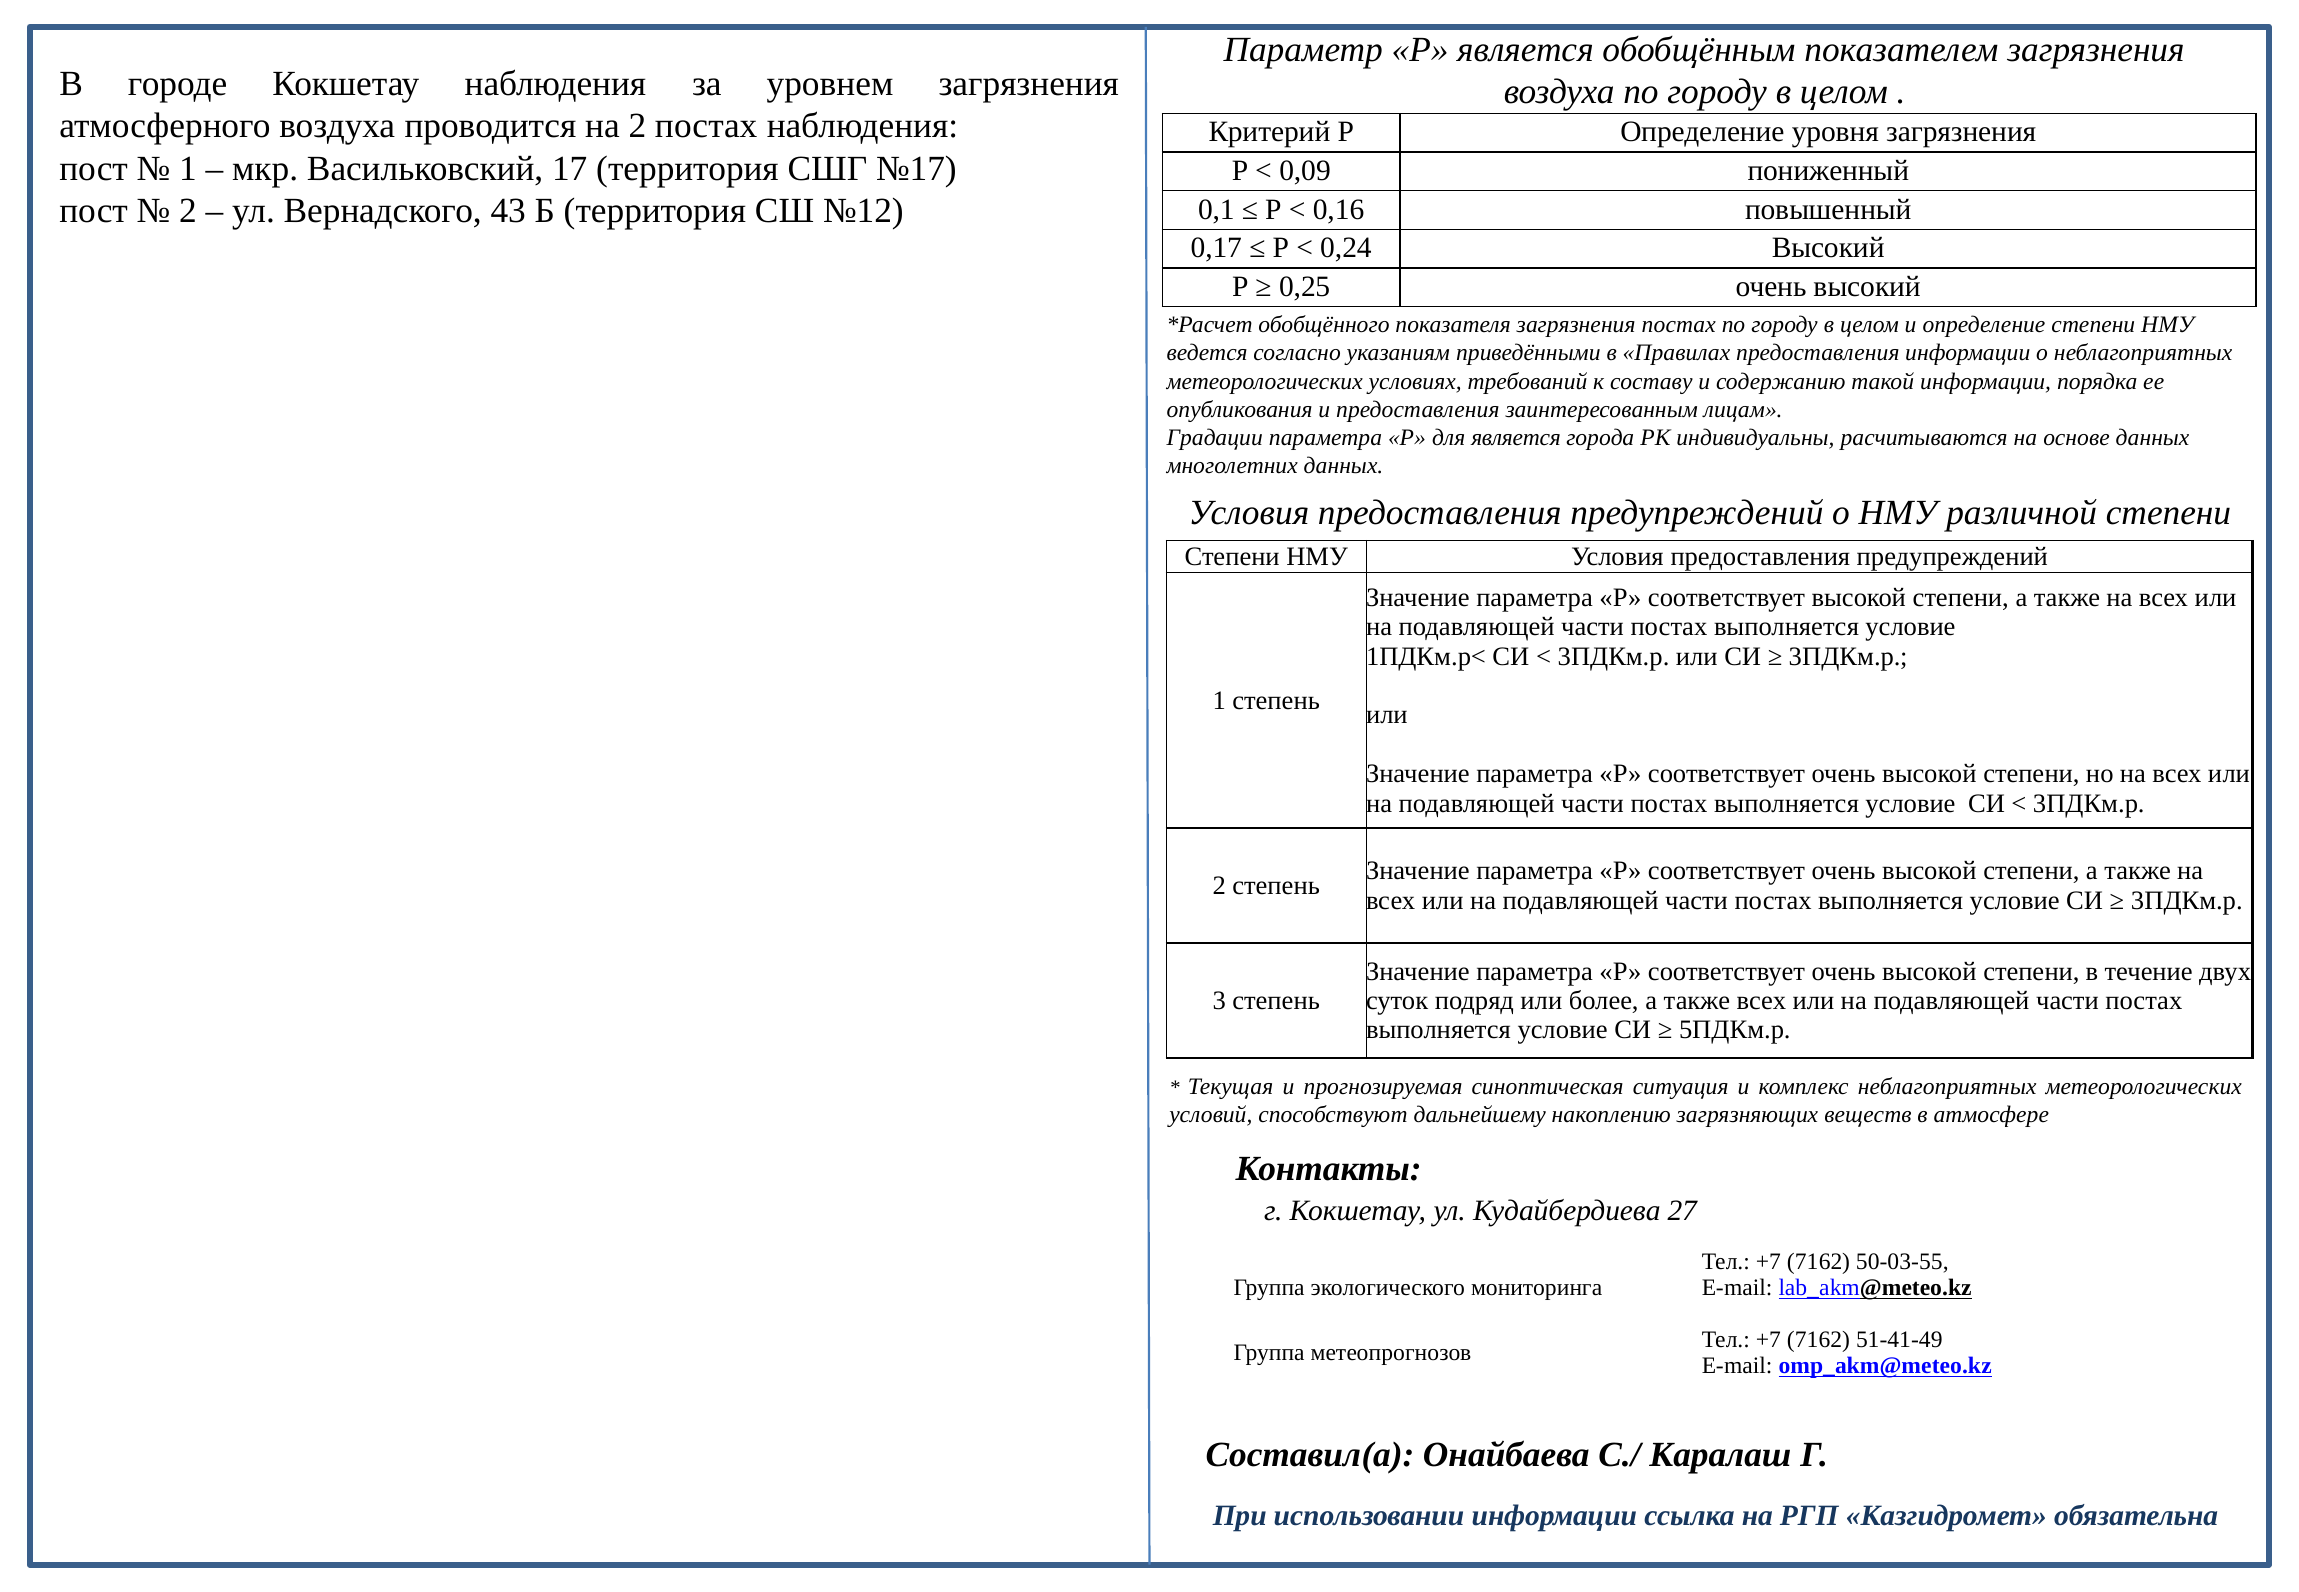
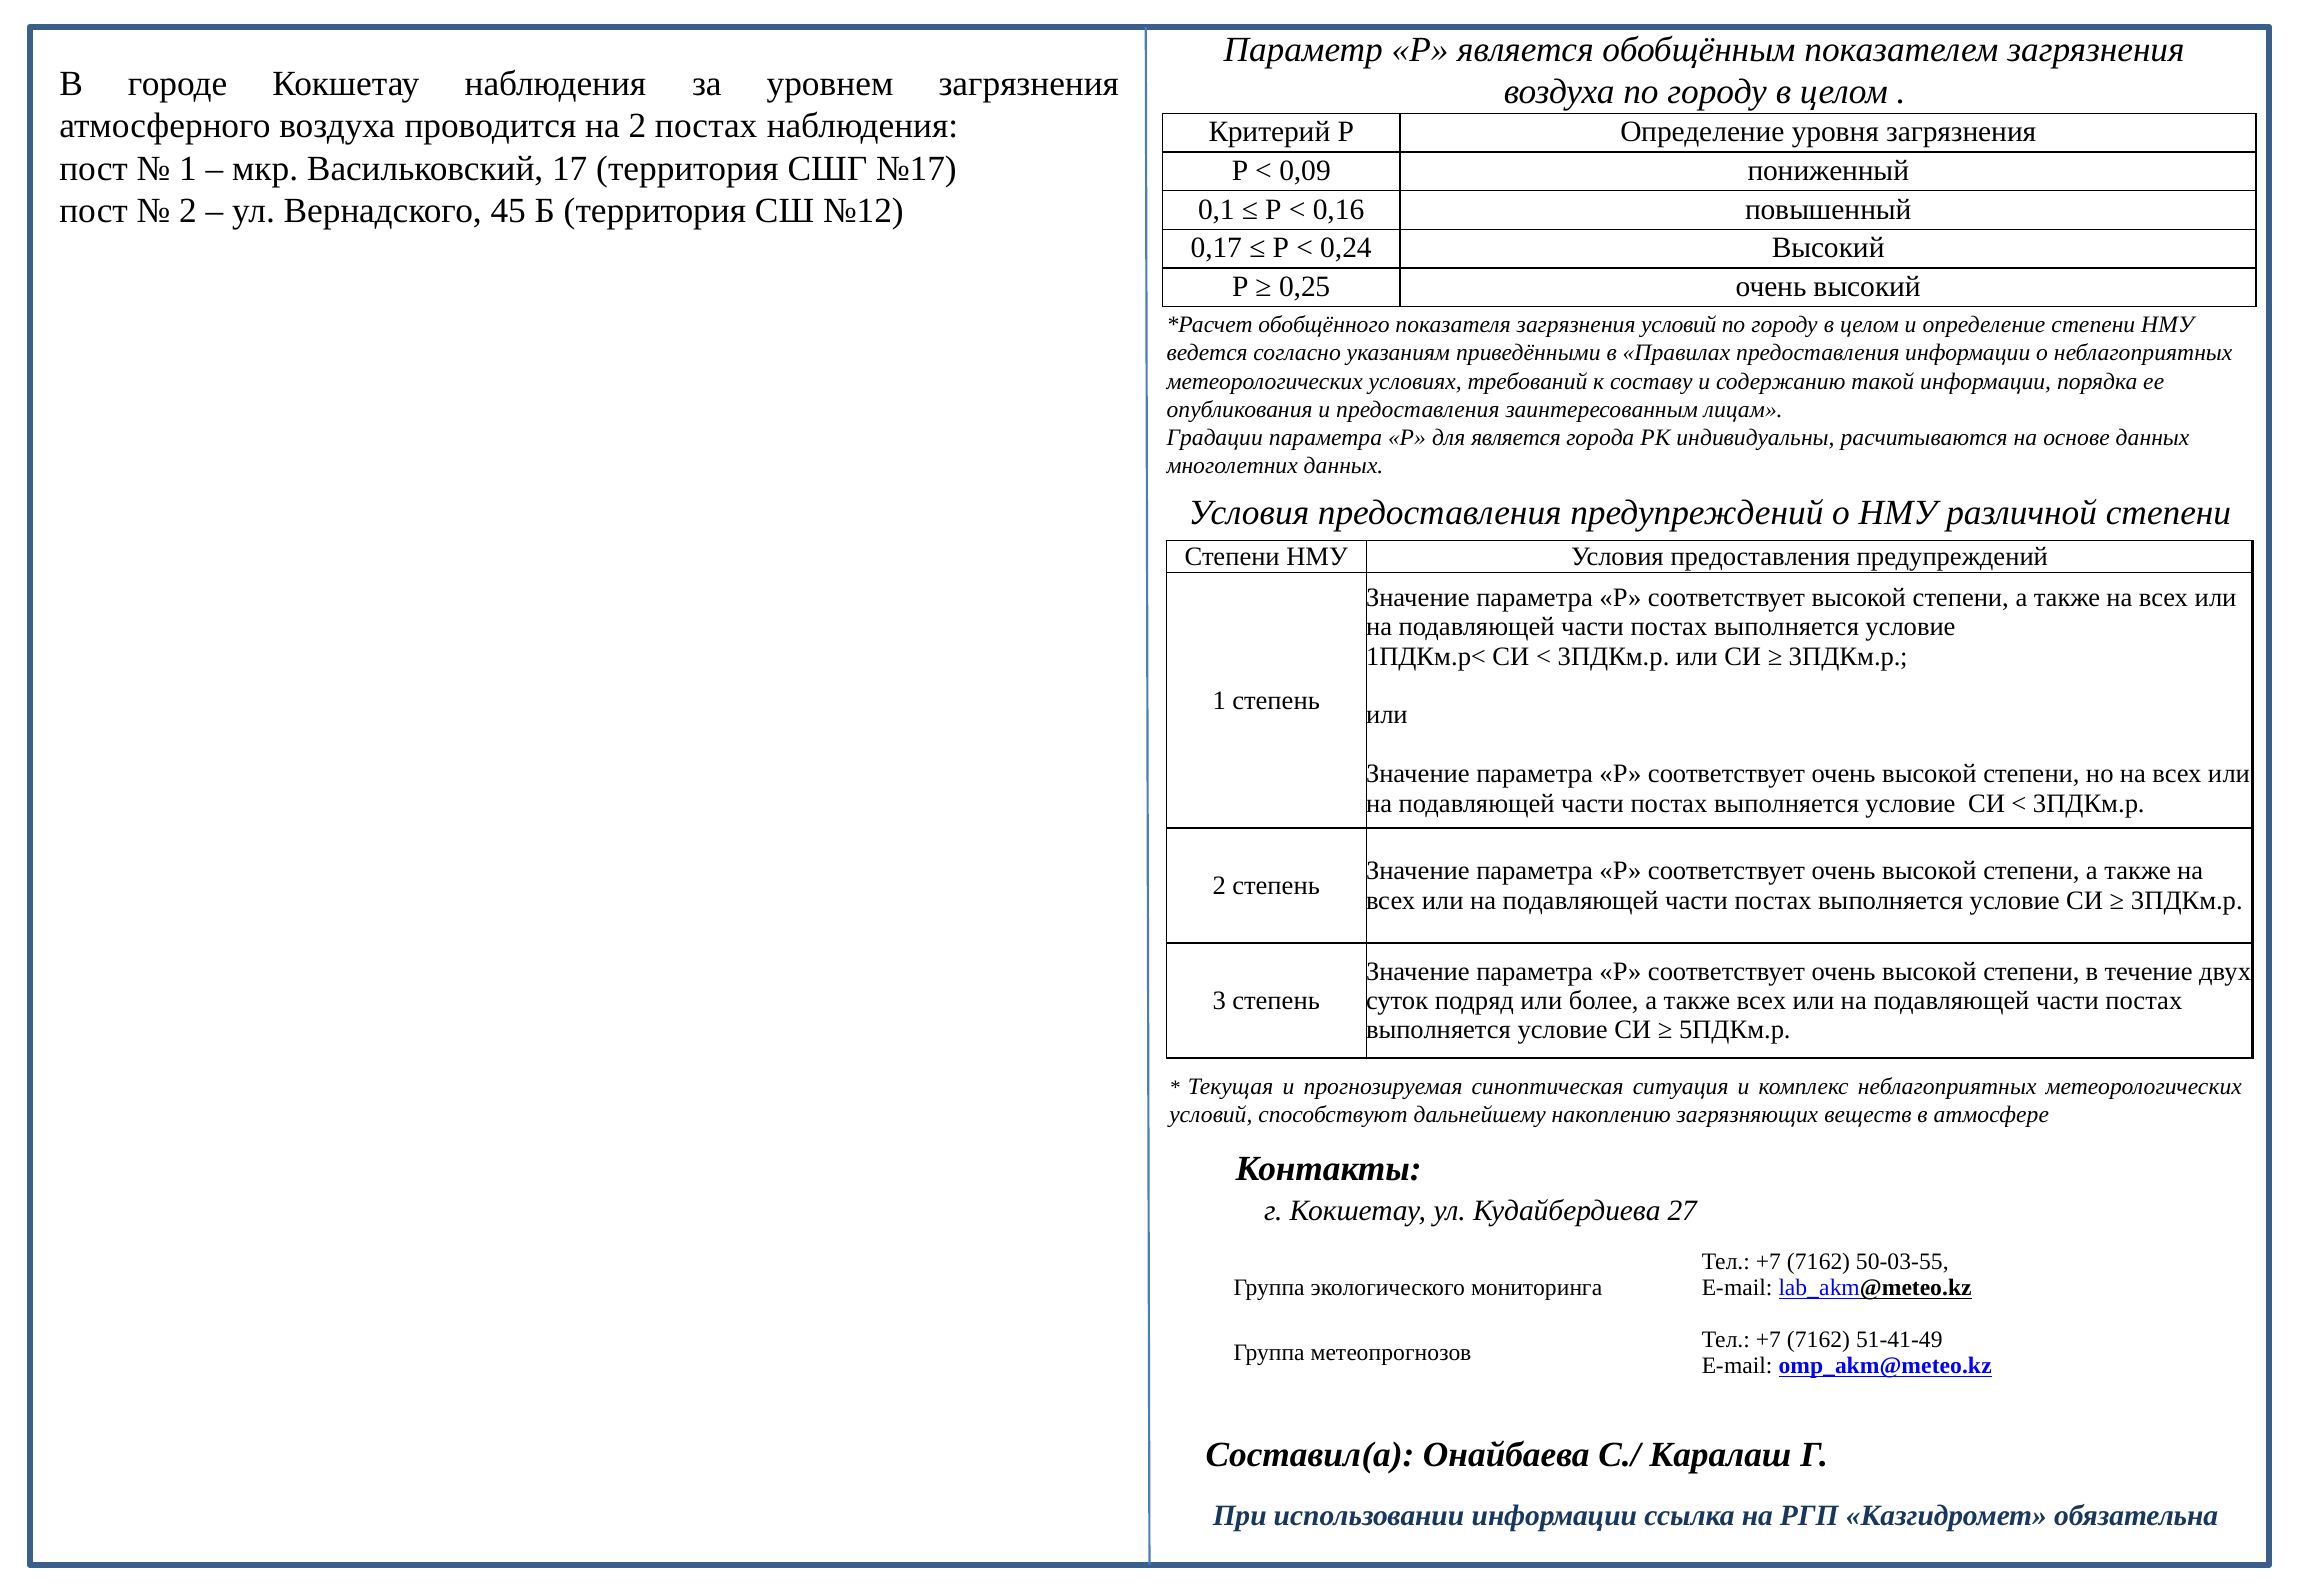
43: 43 -> 45
загрязнения постах: постах -> условий
